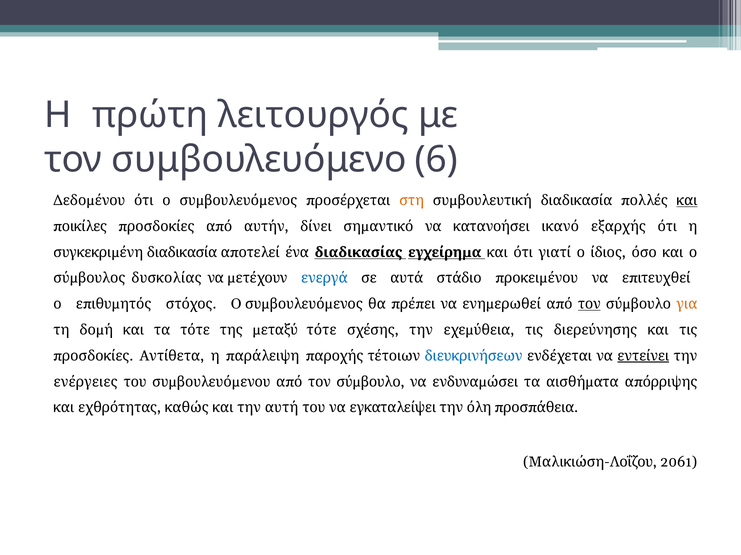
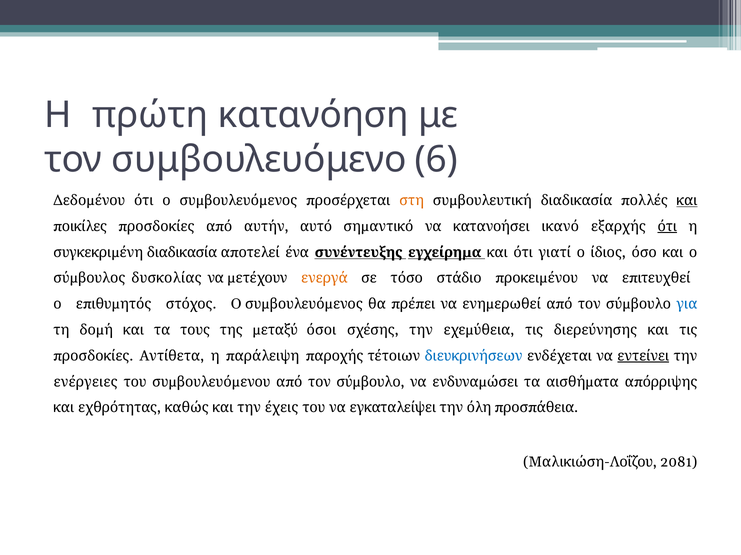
λειτουργός: λειτουργός -> κατανόηση
δίνει: δίνει -> αυτό
ότι at (667, 227) underline: none -> present
διαδικασίας: διαδικασίας -> συνέντευξης
ενεργά colour: blue -> orange
αυτά: αυτά -> τόσο
τον at (589, 305) underline: present -> none
για colour: orange -> blue
τα τότε: τότε -> τους
τότε at (322, 330): τότε -> όσοι
αυτή: αυτή -> έχεις
2061: 2061 -> 2081
